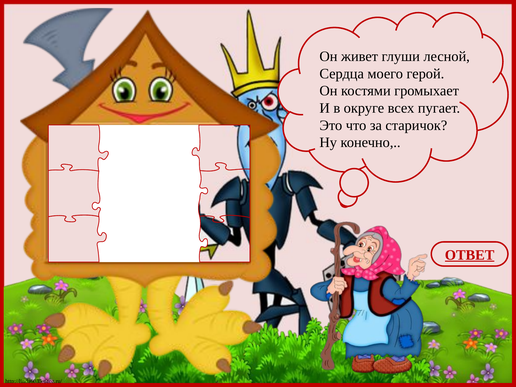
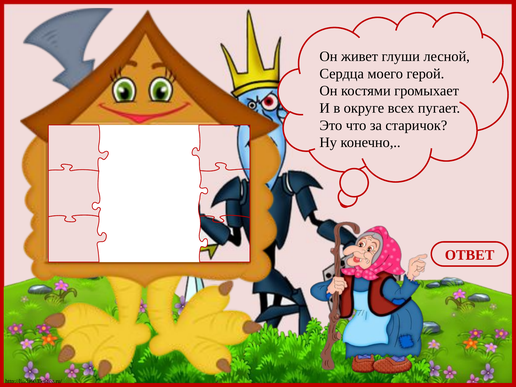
ОТВЕТ underline: present -> none
